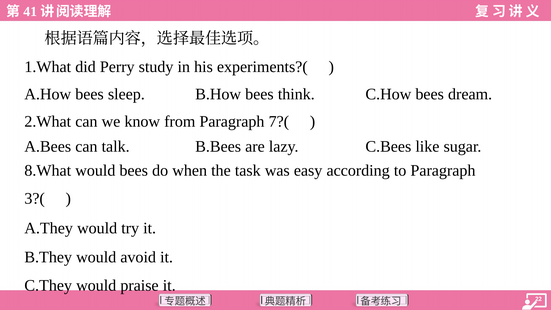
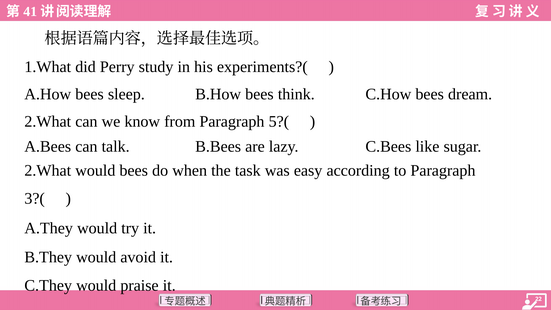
7?(: 7?( -> 5?(
8.What at (48, 170): 8.What -> 2.What
